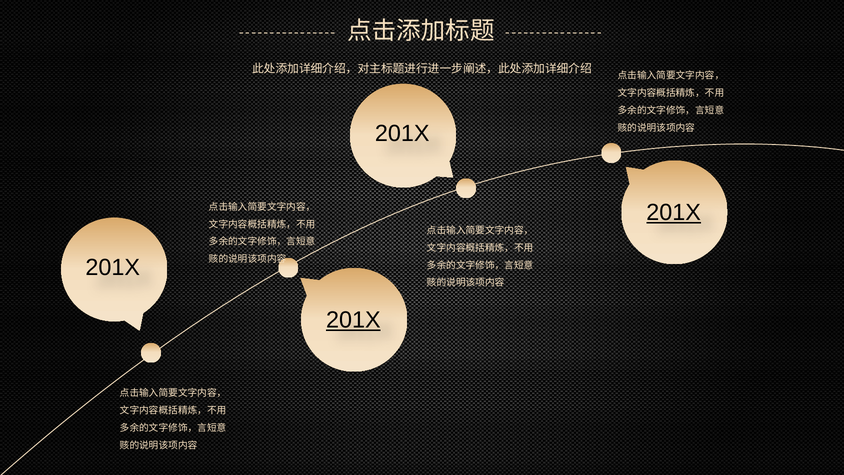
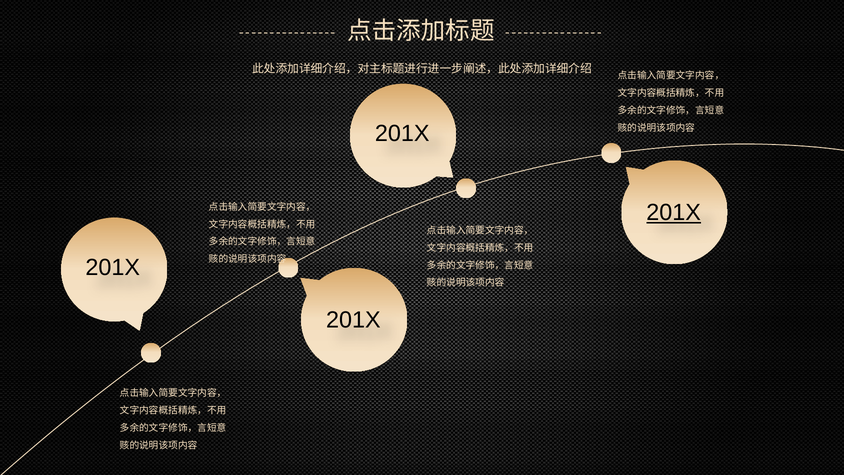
201X at (353, 320) underline: present -> none
